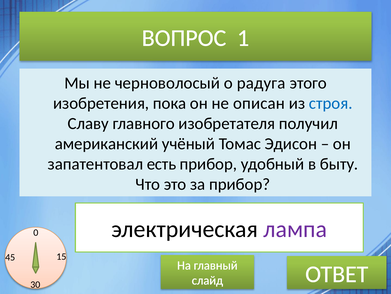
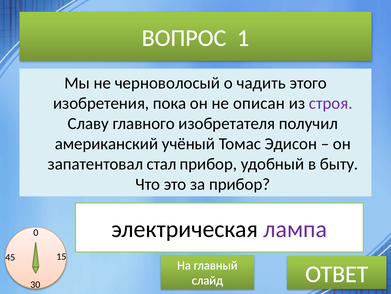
радуга: радуга -> чадить
строя colour: blue -> purple
есть: есть -> стал
